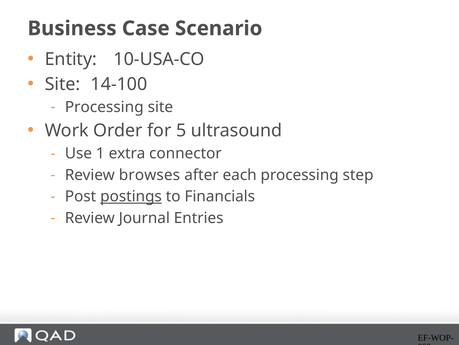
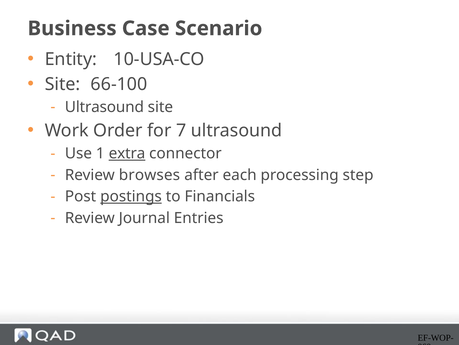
14-100: 14-100 -> 66-100
Processing at (104, 107): Processing -> Ultrasound
5: 5 -> 7
extra underline: none -> present
